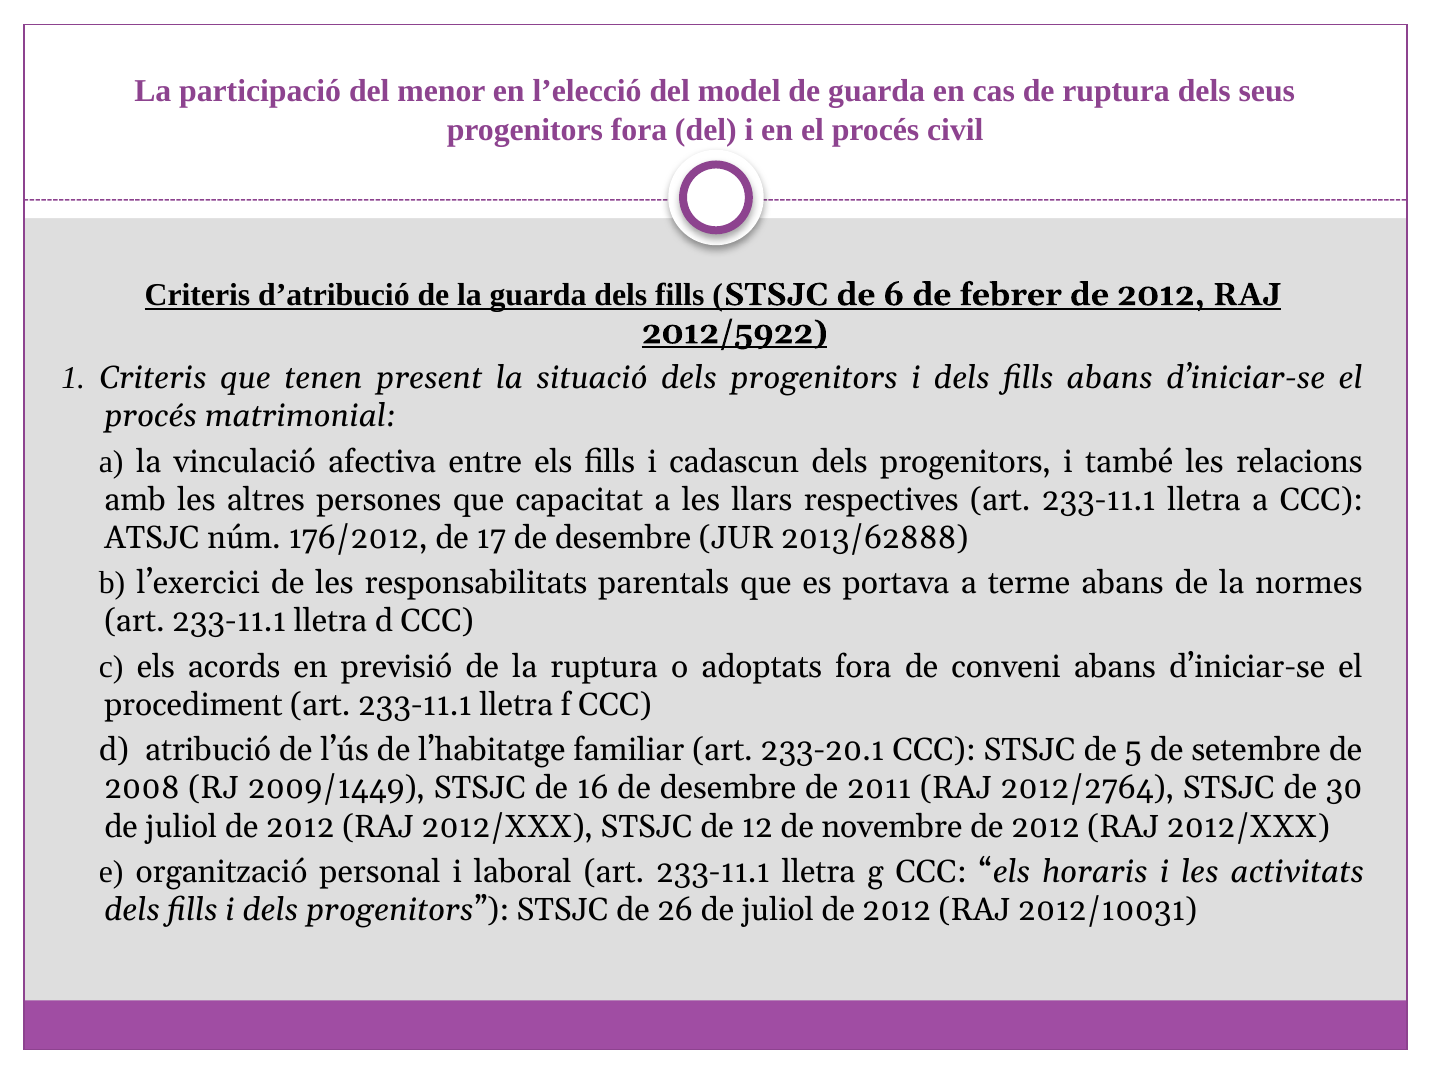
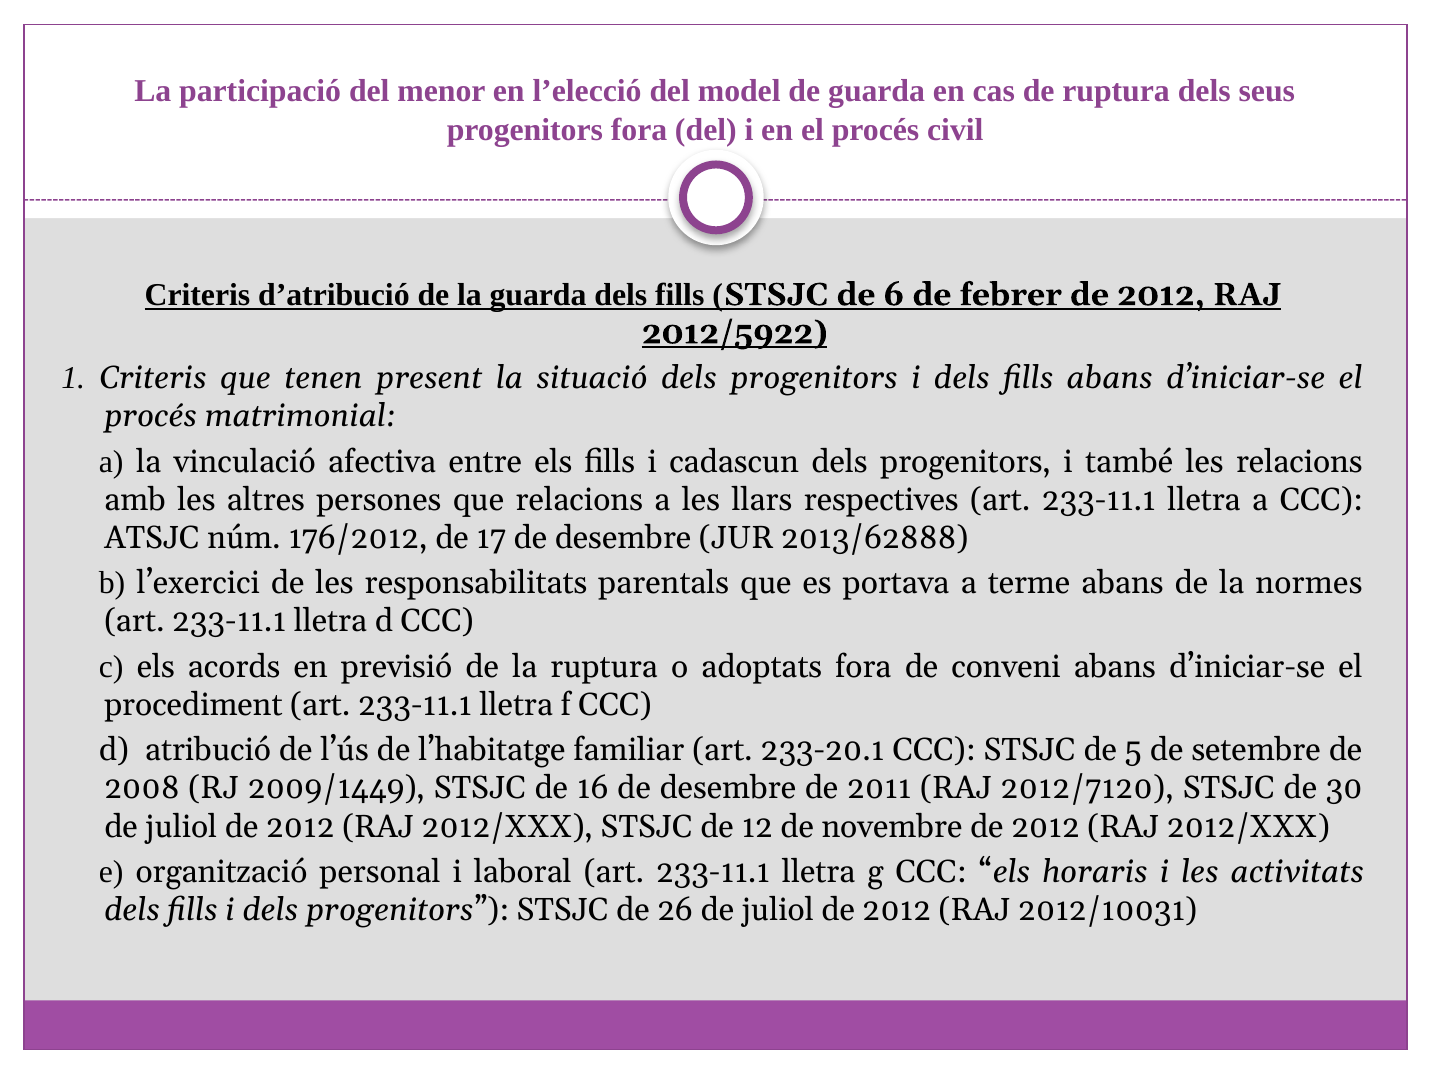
que capacitat: capacitat -> relacions
2012/2764: 2012/2764 -> 2012/7120
